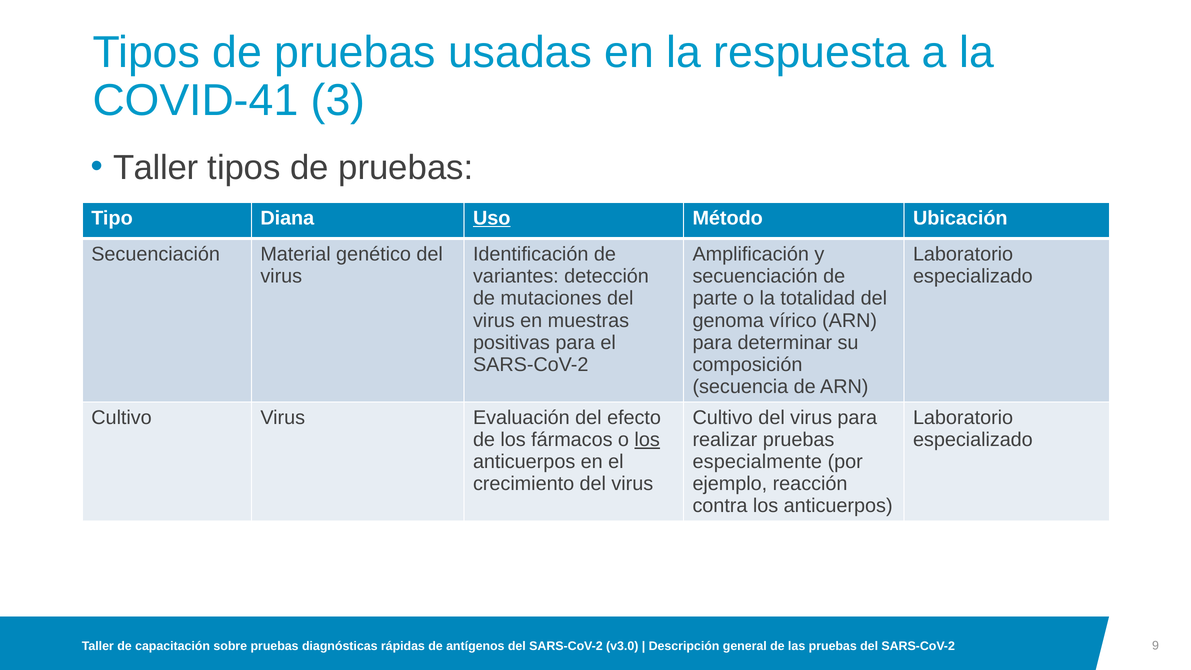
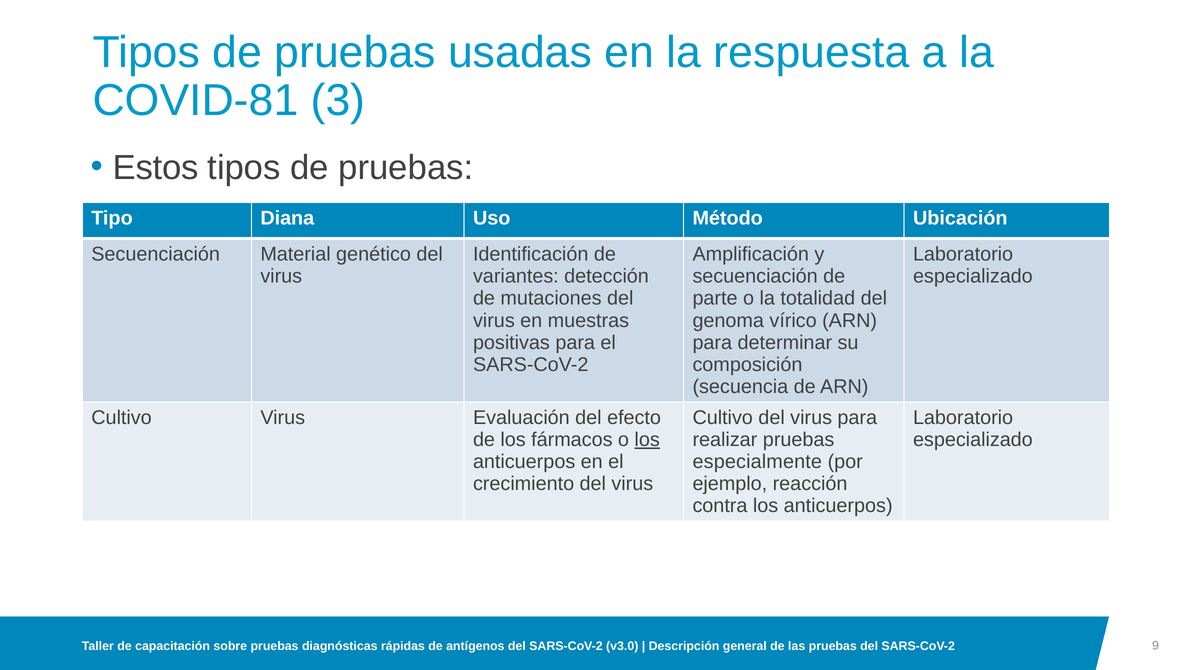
COVID-41: COVID-41 -> COVID-81
Taller at (156, 168): Taller -> Estos
Uso underline: present -> none
